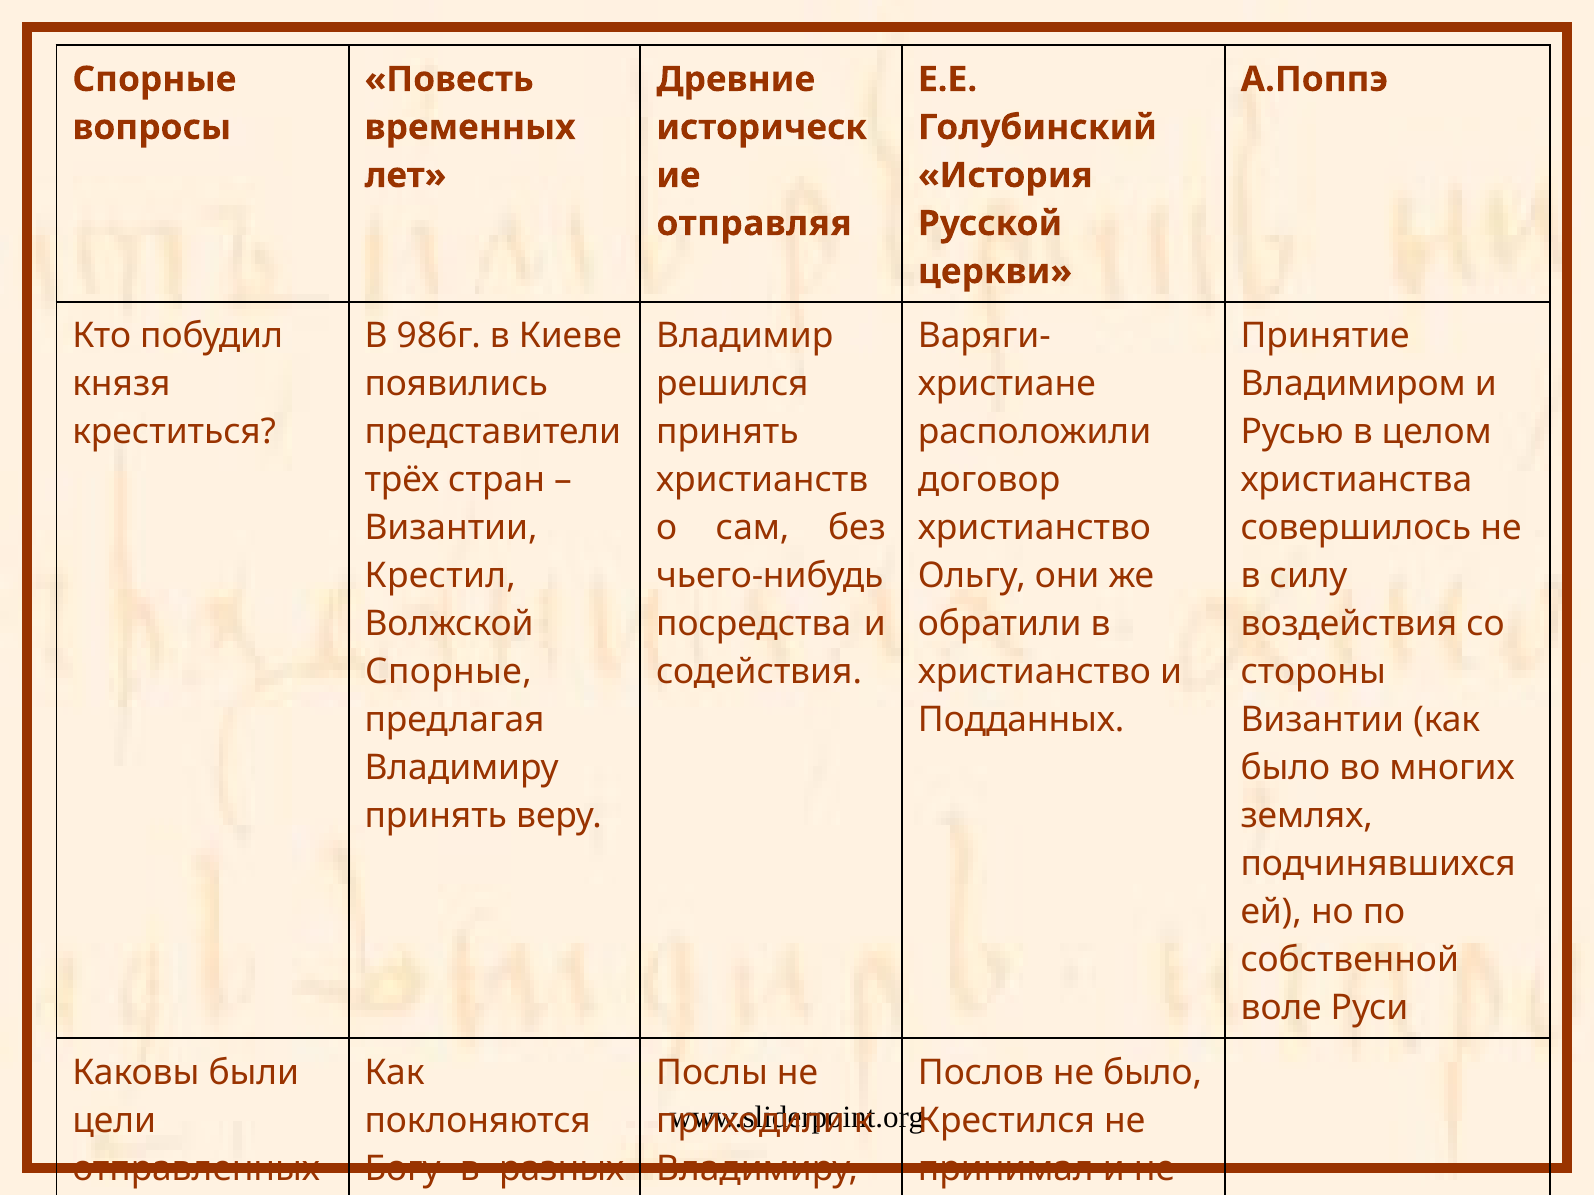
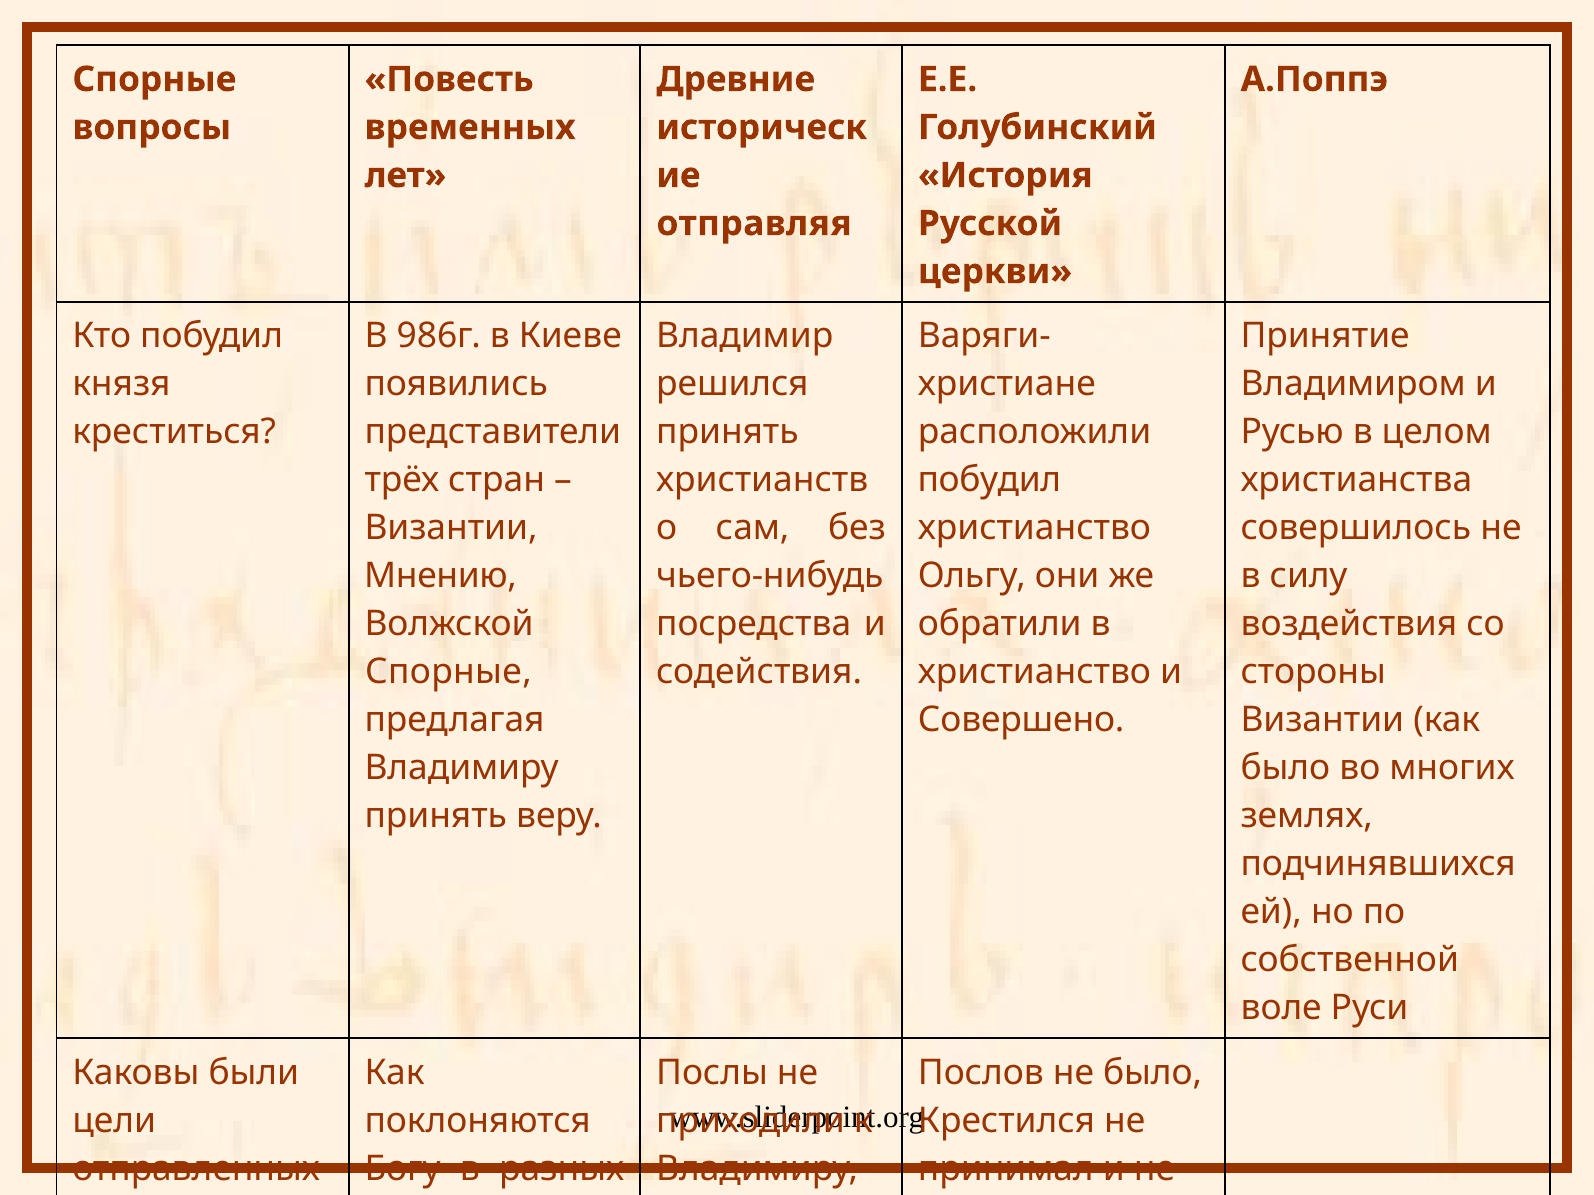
договор at (989, 480): договор -> побудил
Крестил: Крестил -> Мнению
Подданных: Подданных -> Совершено
